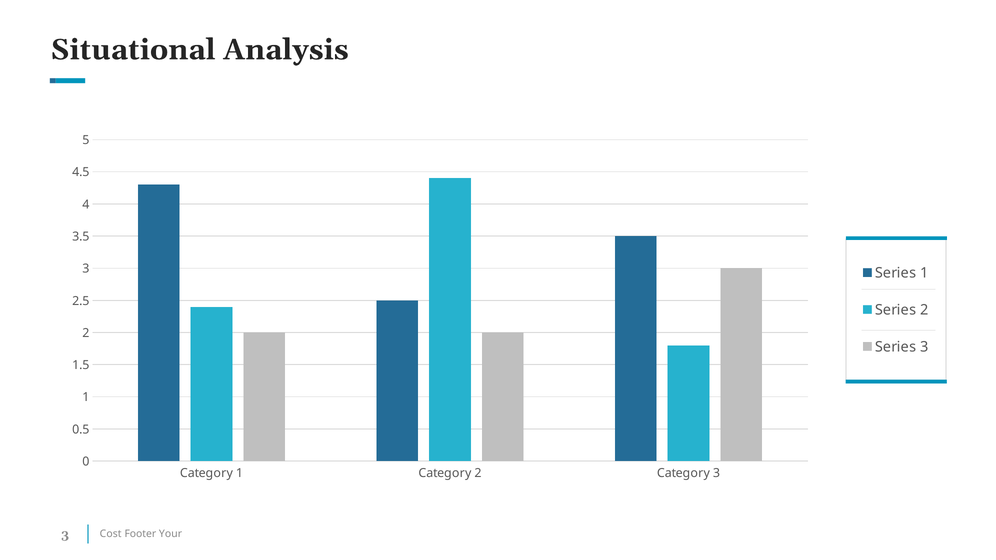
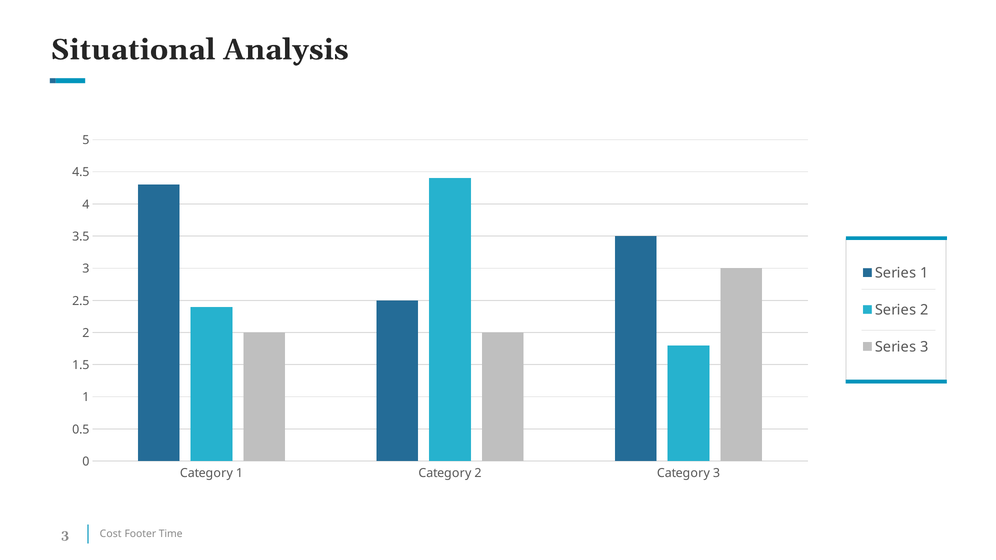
Your: Your -> Time
